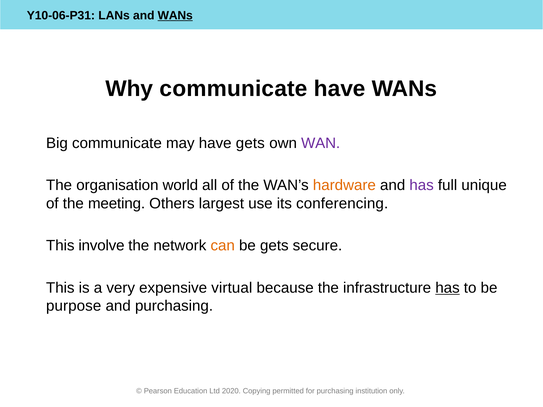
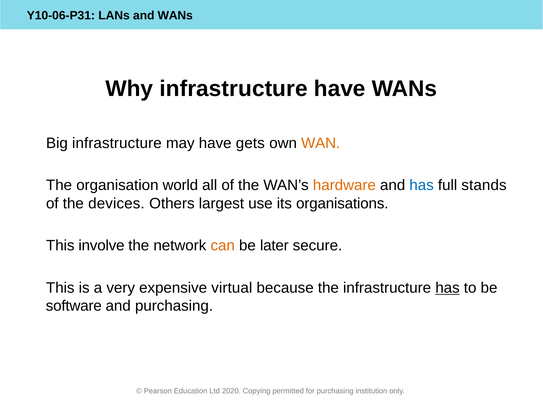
WANs at (175, 15) underline: present -> none
Why communicate: communicate -> infrastructure
Big communicate: communicate -> infrastructure
WAN colour: purple -> orange
has at (422, 185) colour: purple -> blue
unique: unique -> stands
meeting: meeting -> devices
conferencing: conferencing -> organisations
be gets: gets -> later
purpose: purpose -> software
